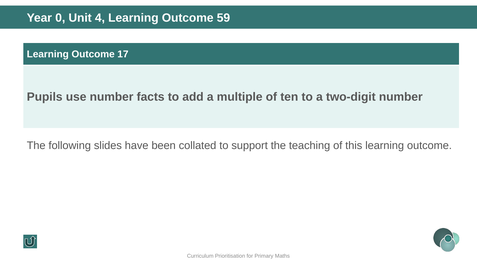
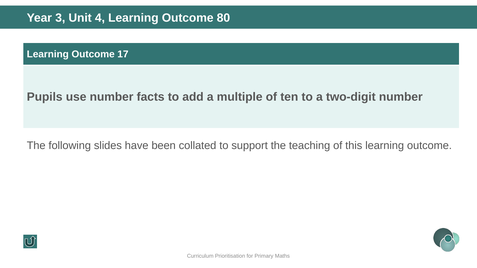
0: 0 -> 3
59: 59 -> 80
